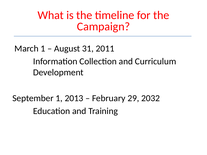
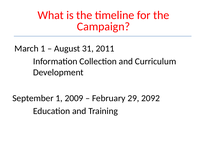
2013: 2013 -> 2009
2032: 2032 -> 2092
